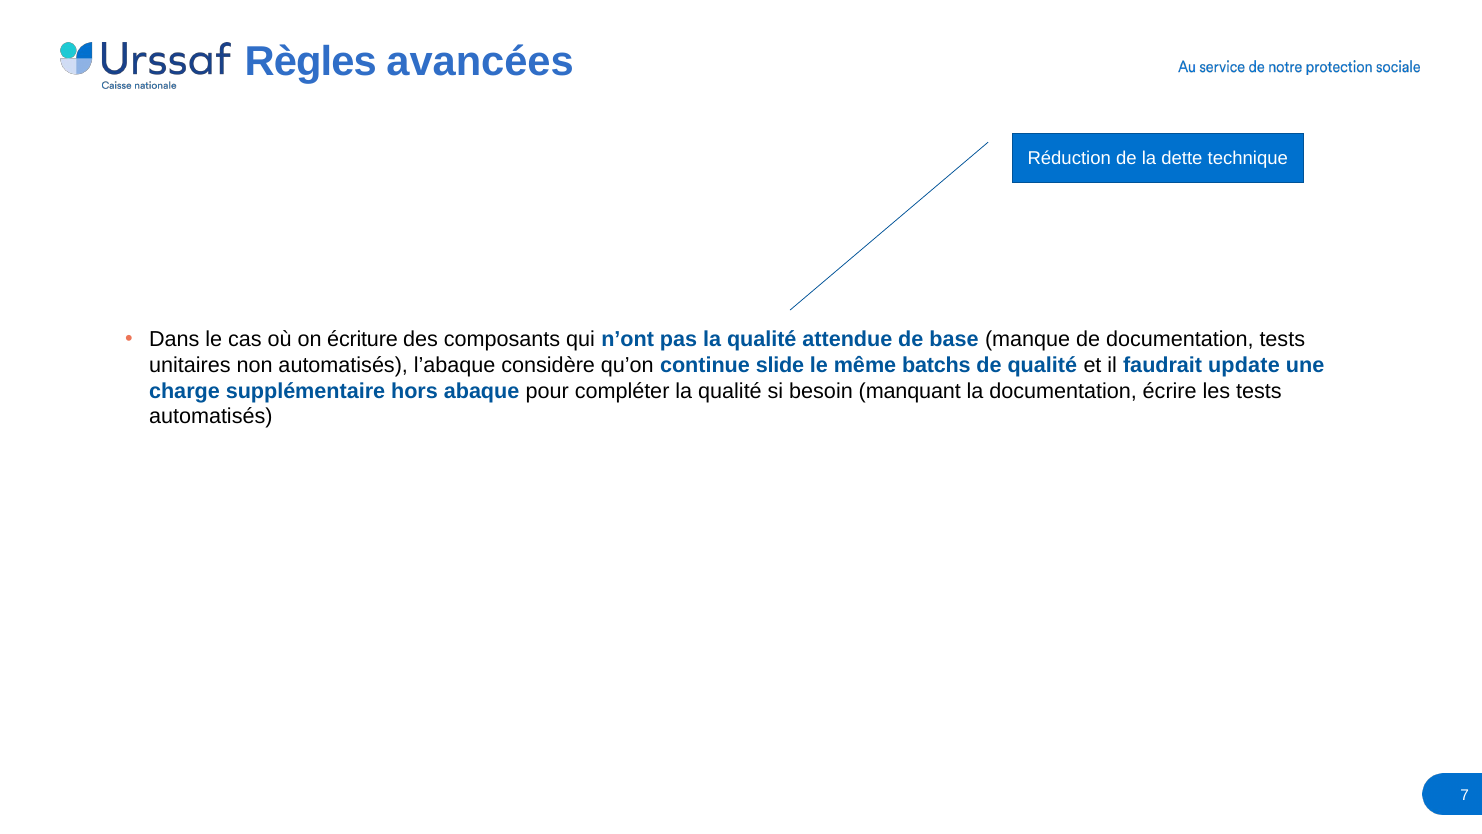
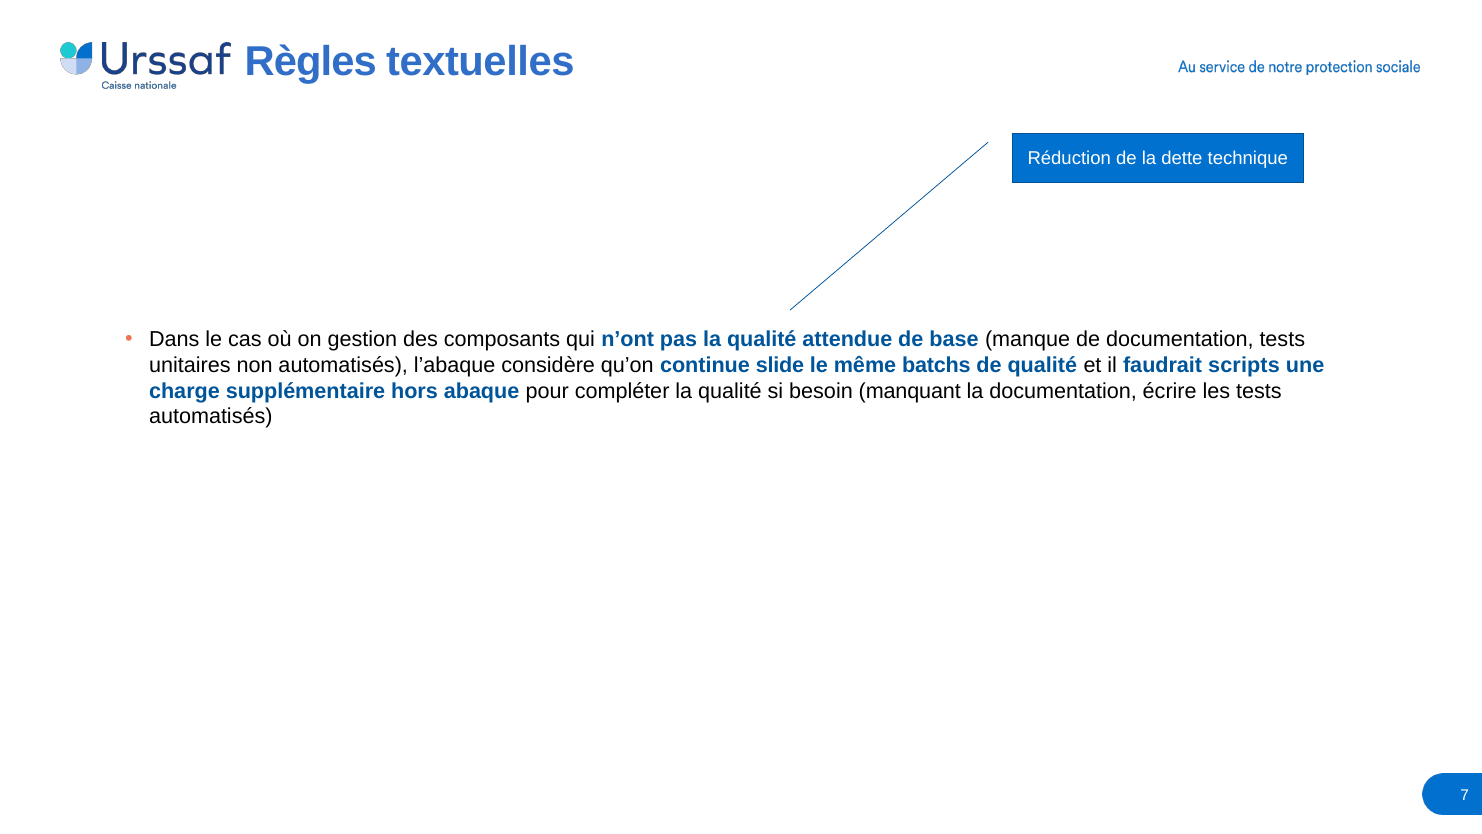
avancées: avancées -> textuelles
écriture: écriture -> gestion
update: update -> scripts
